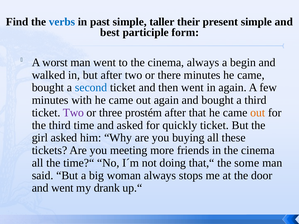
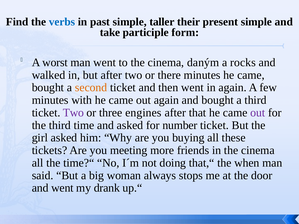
best: best -> take
cinema always: always -> daným
begin: begin -> rocks
second colour: blue -> orange
prostém: prostém -> engines
out at (258, 113) colour: orange -> purple
quickly: quickly -> number
some: some -> when
